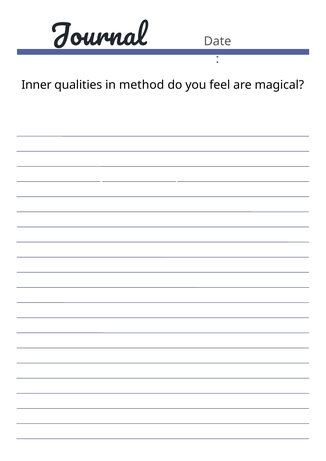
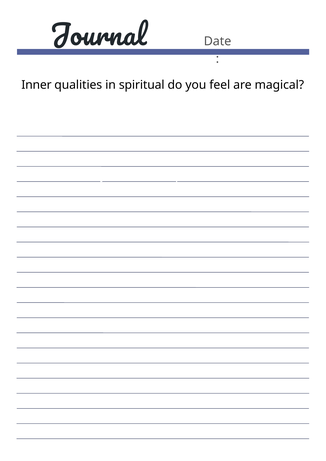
method: method -> spiritual
